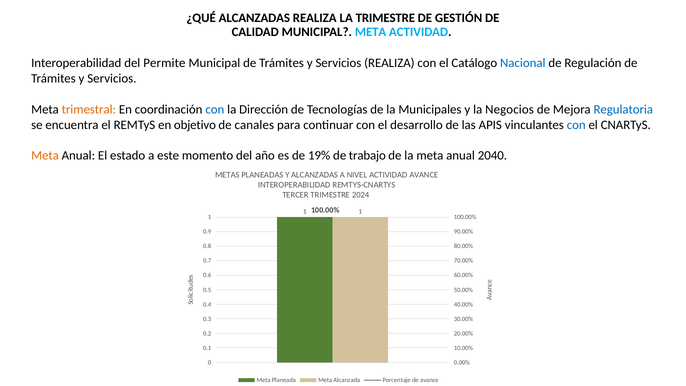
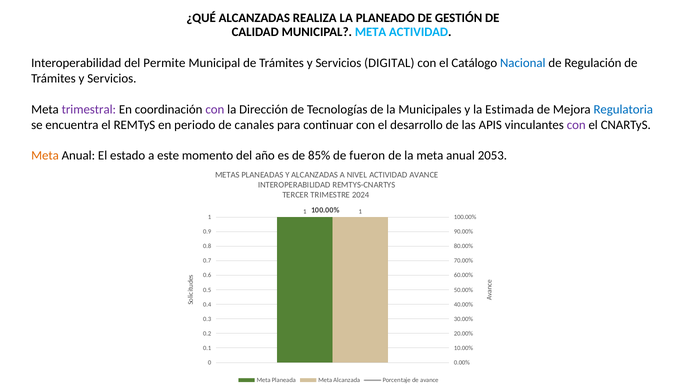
LA TRIMESTRE: TRIMESTRE -> PLANEADO
Servicios REALIZA: REALIZA -> DIGITAL
trimestral colour: orange -> purple
con at (215, 109) colour: blue -> purple
Negocios: Negocios -> Estimada
objetivo: objetivo -> periodo
con at (576, 125) colour: blue -> purple
19%: 19% -> 85%
trabajo: trabajo -> fueron
2040: 2040 -> 2053
